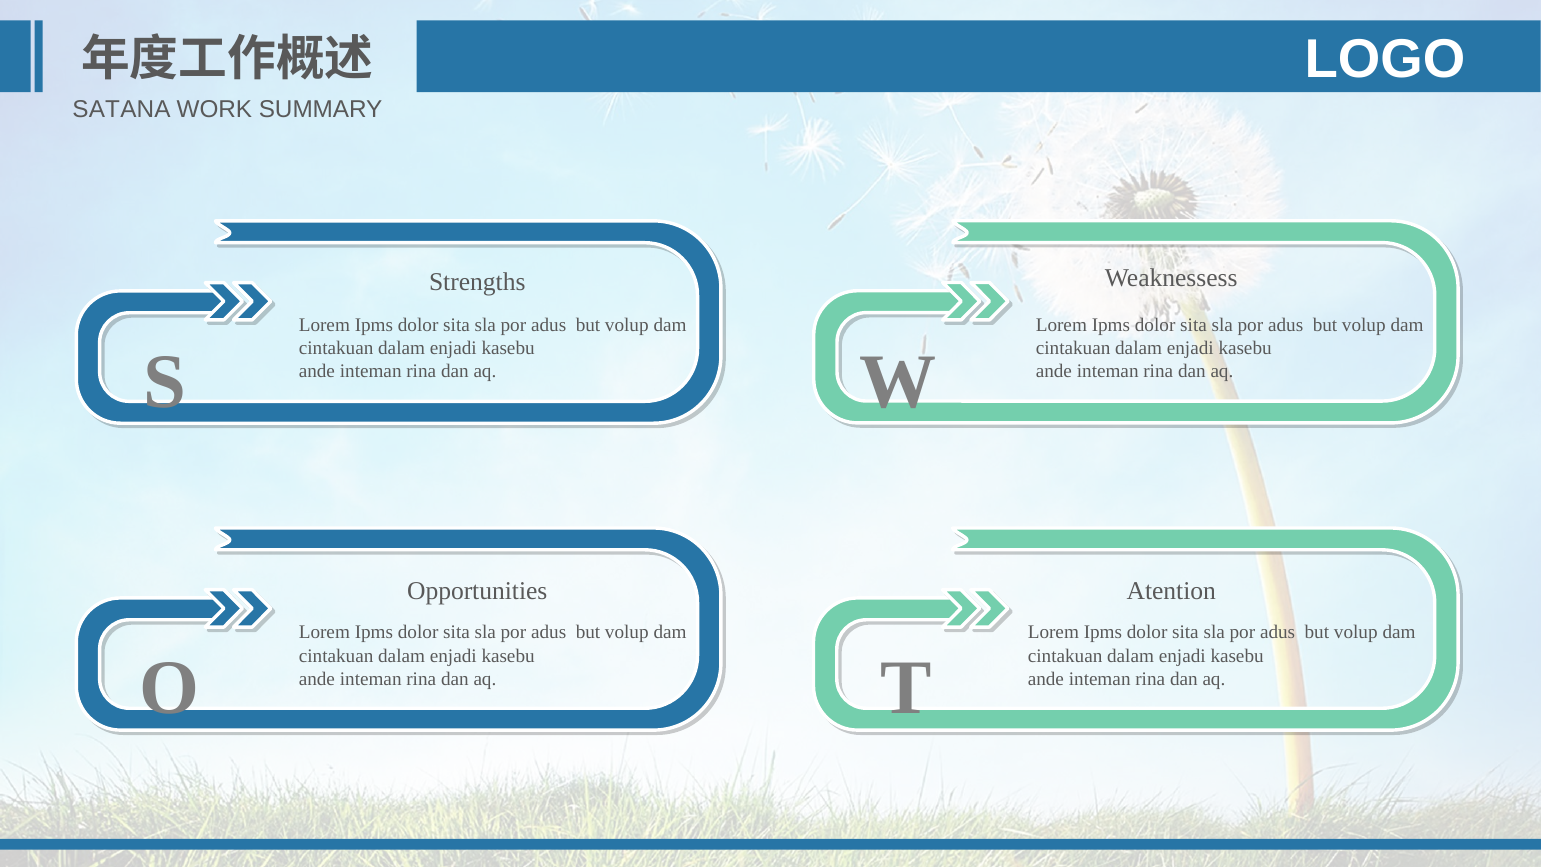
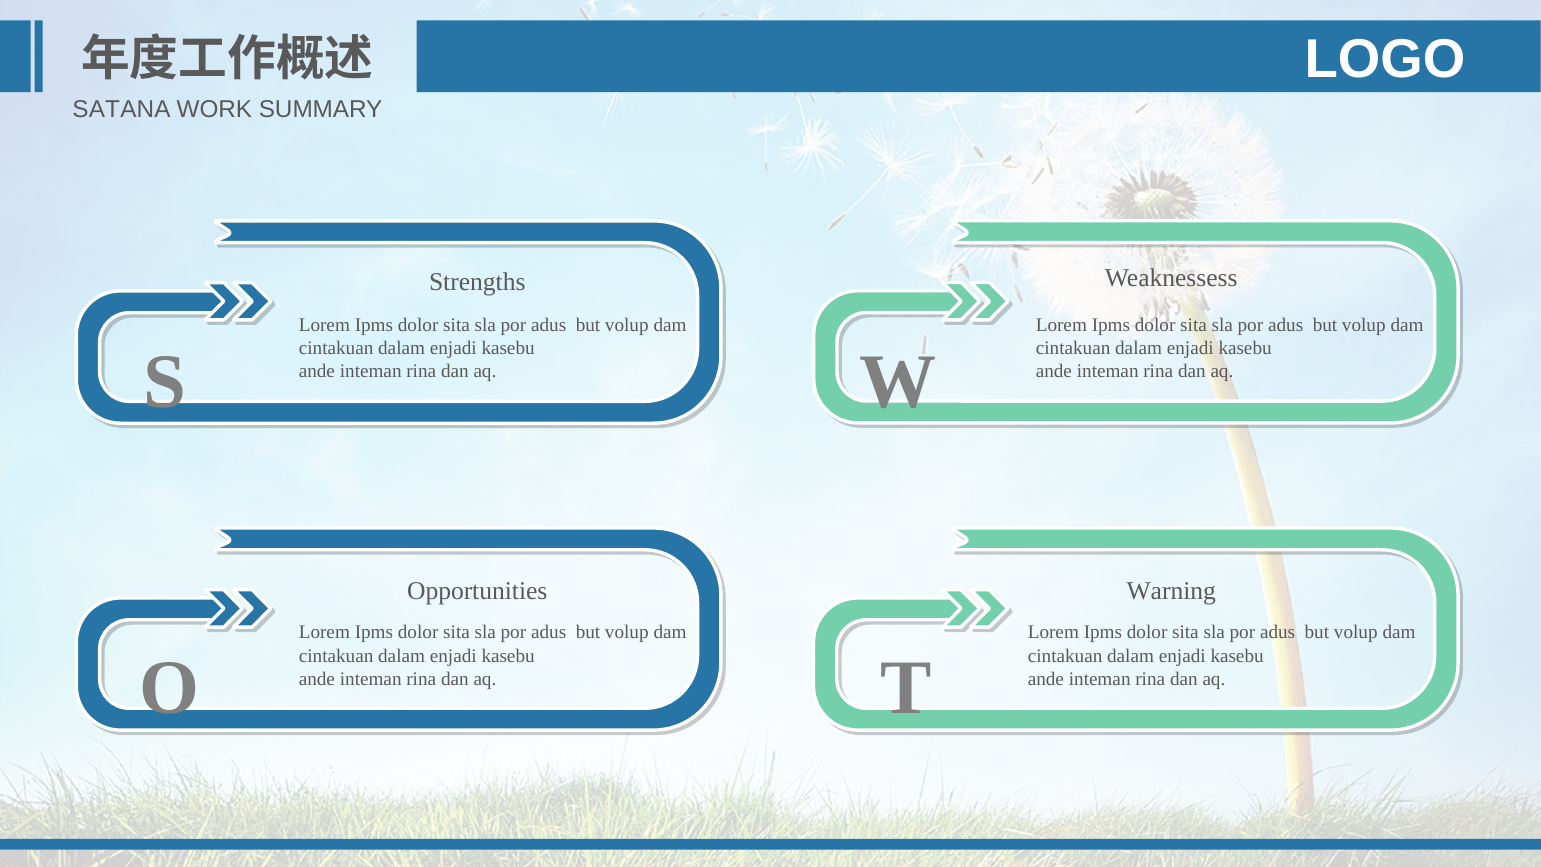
Atention: Atention -> Warning
